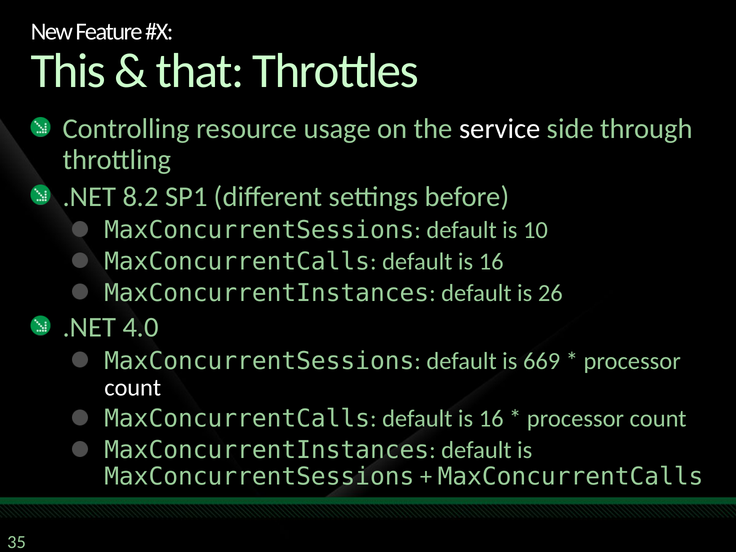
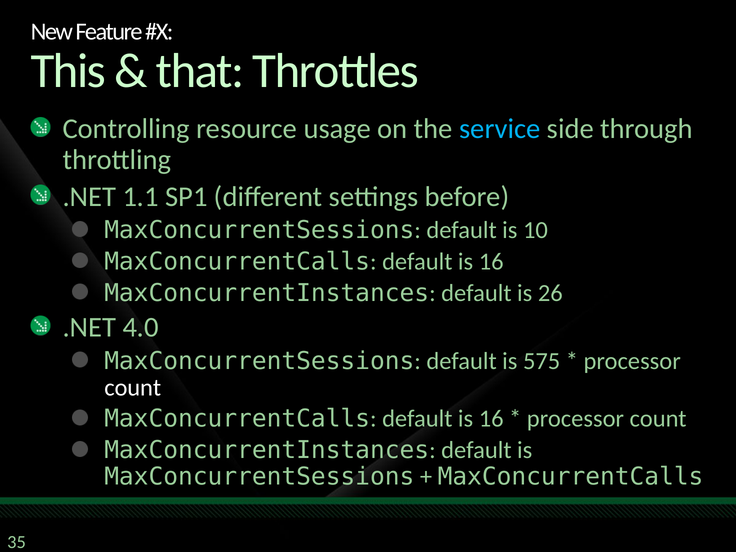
service colour: white -> light blue
8.2: 8.2 -> 1.1
669: 669 -> 575
